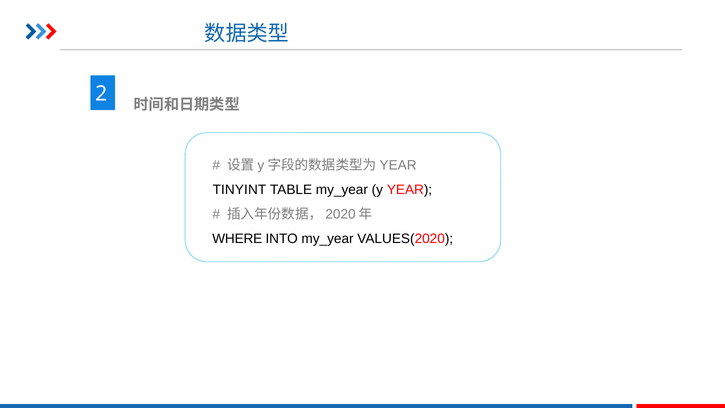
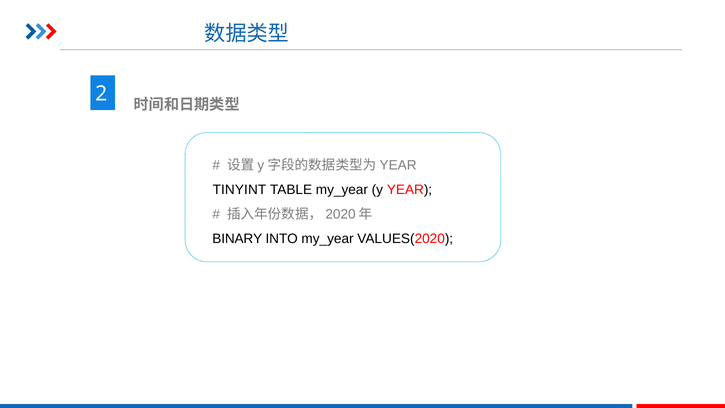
WHERE: WHERE -> BINARY
